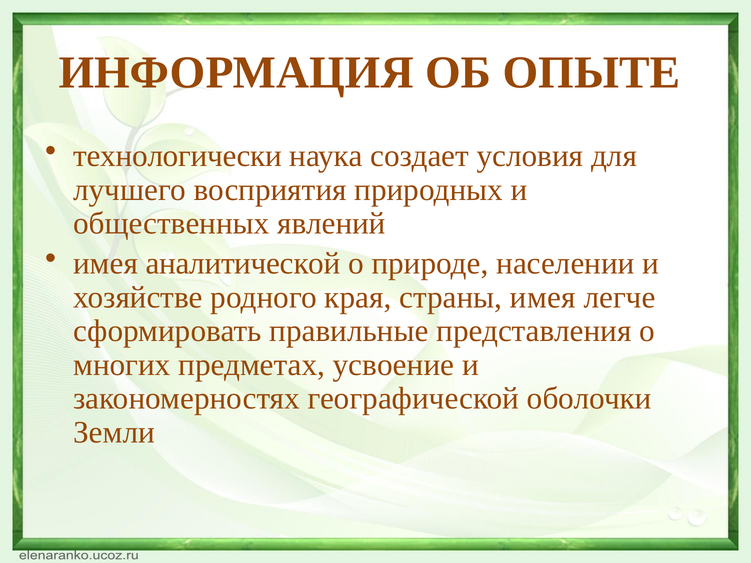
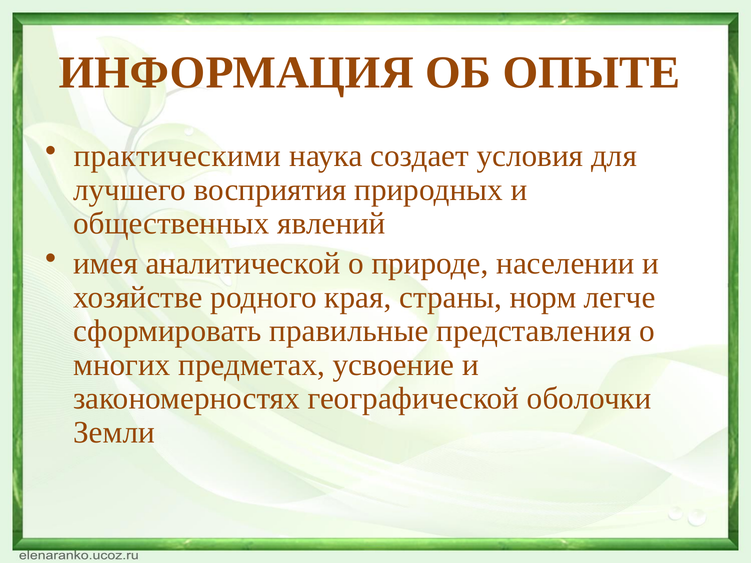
технологически: технологически -> практическими
страны имея: имея -> норм
